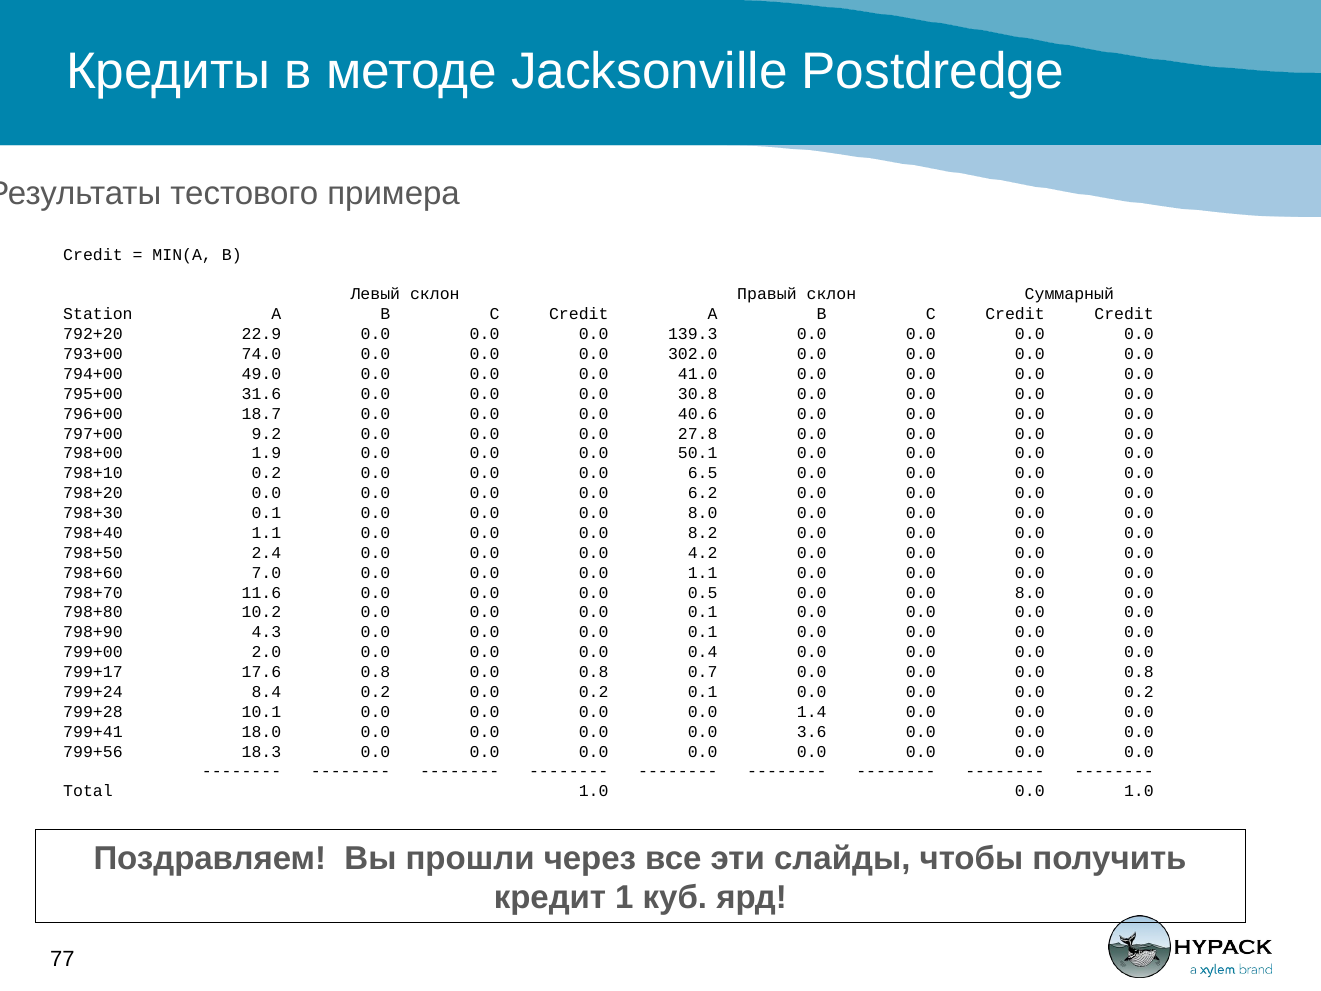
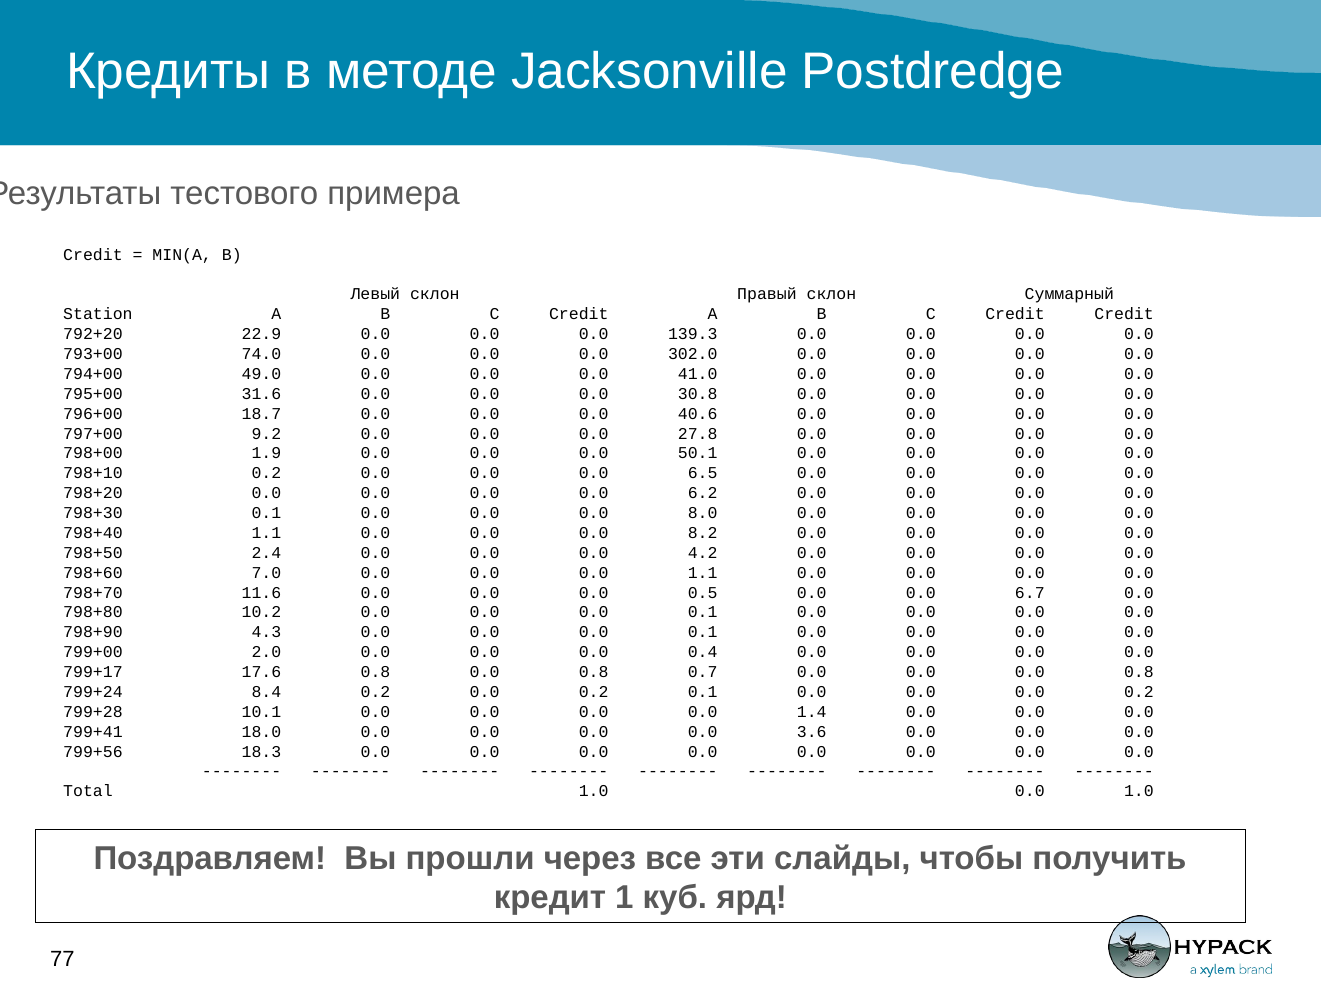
0.5 0.0 0.0 8.0: 8.0 -> 6.7
